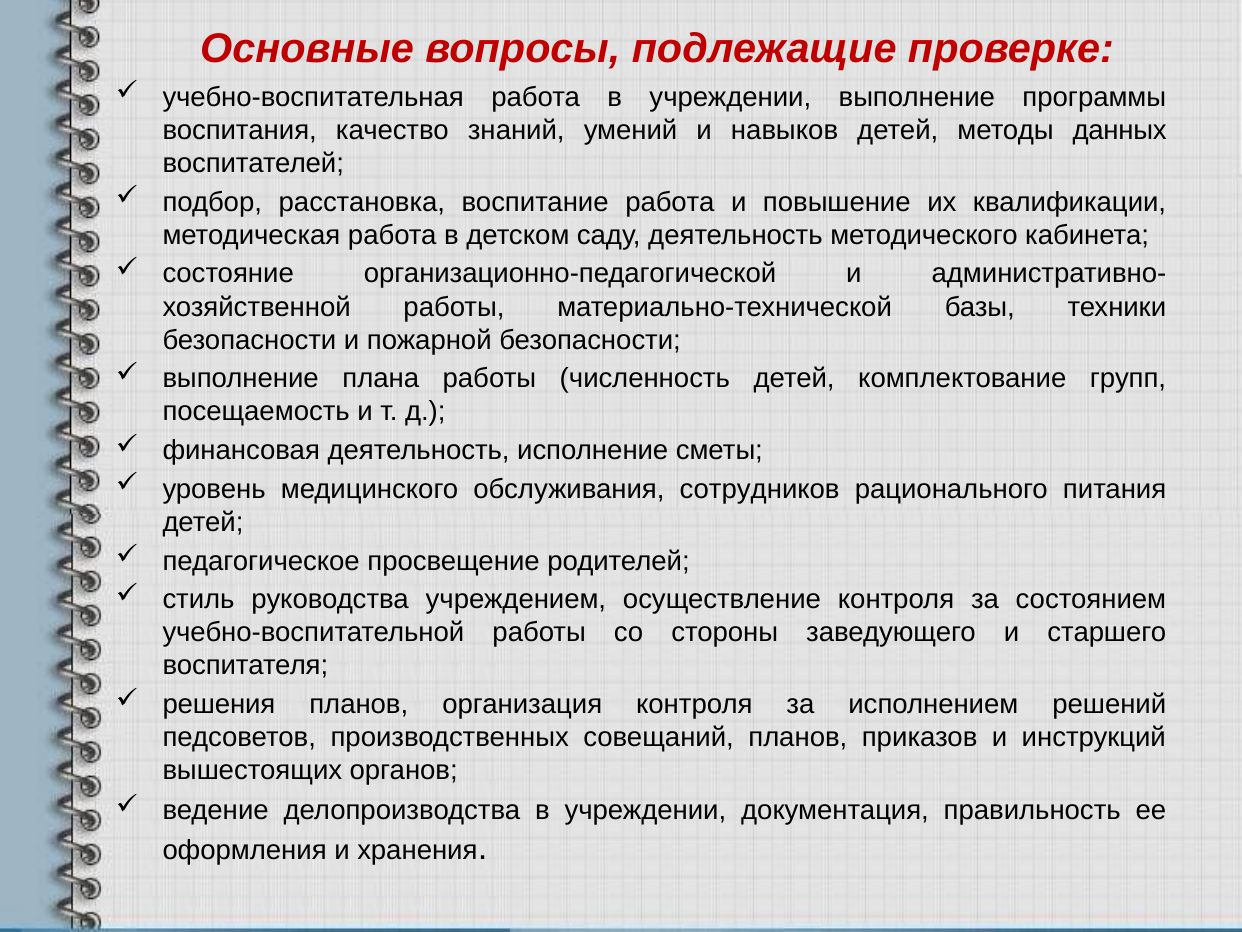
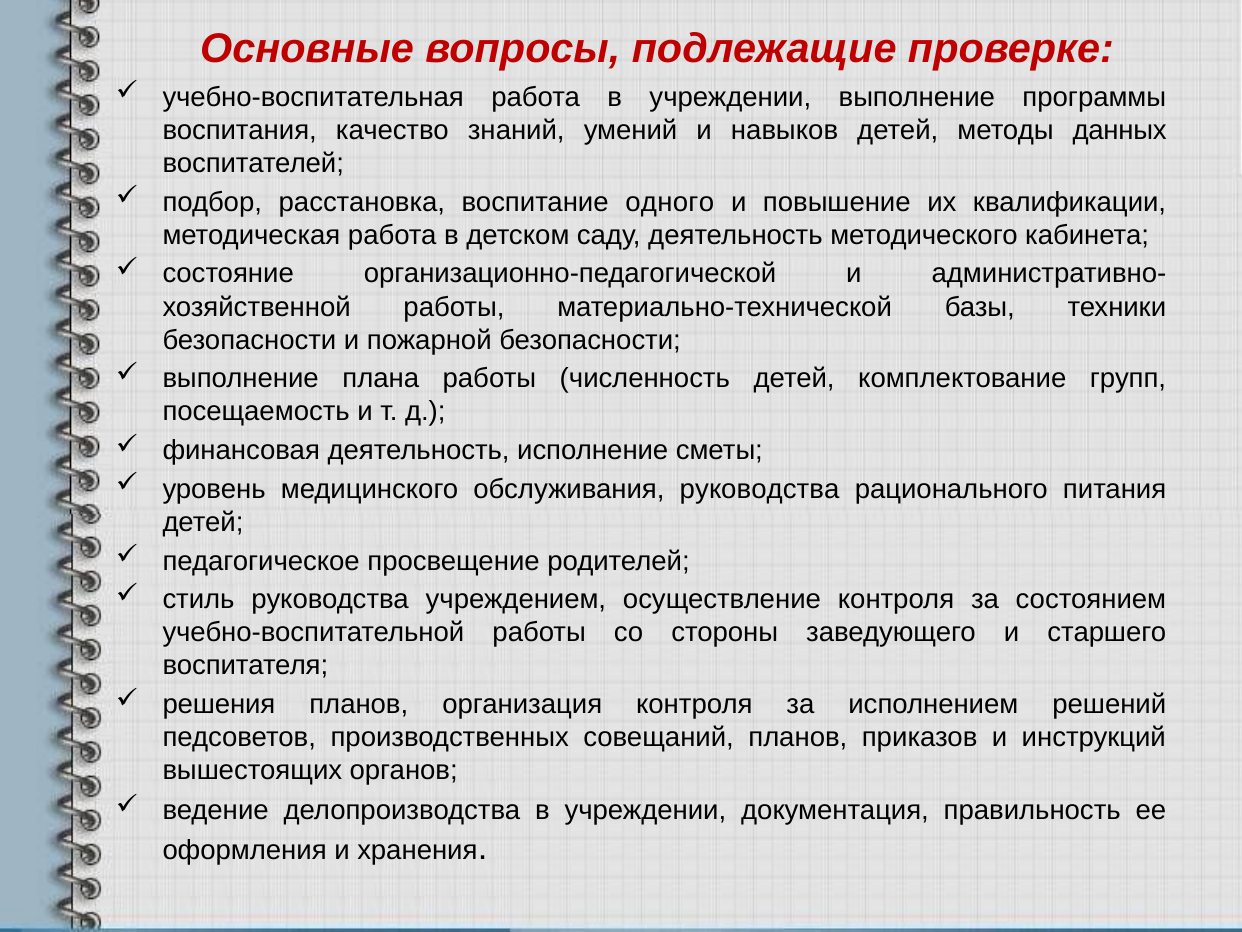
воспитание работа: работа -> одного
обслуживания сотрудников: сотрудников -> руководства
